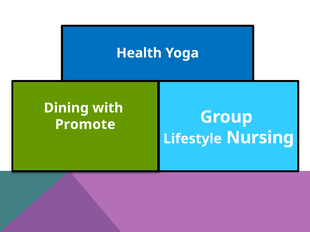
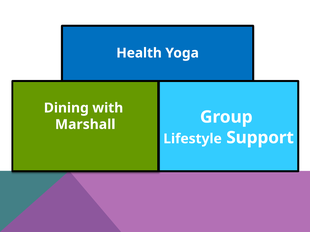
Promote: Promote -> Marshall
Nursing: Nursing -> Support
